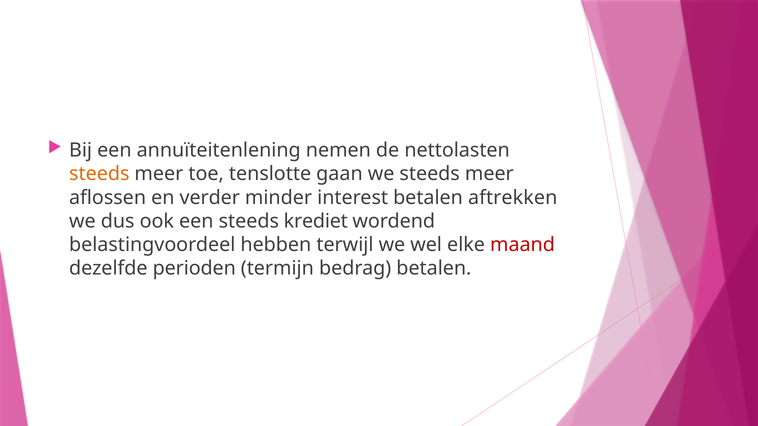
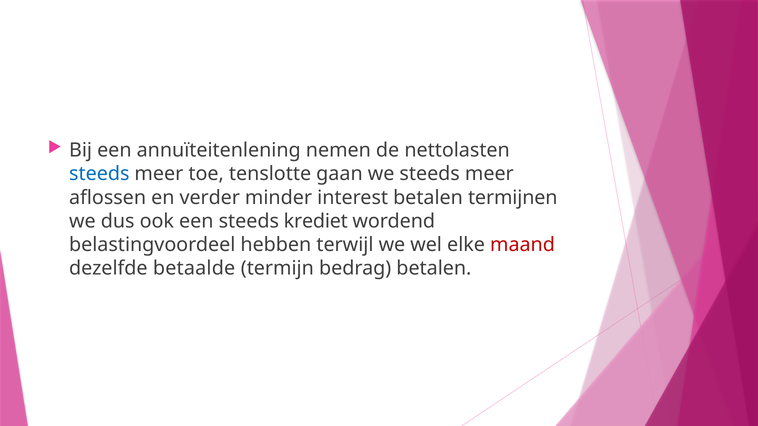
steeds at (99, 174) colour: orange -> blue
aftrekken: aftrekken -> termijnen
perioden: perioden -> betaalde
